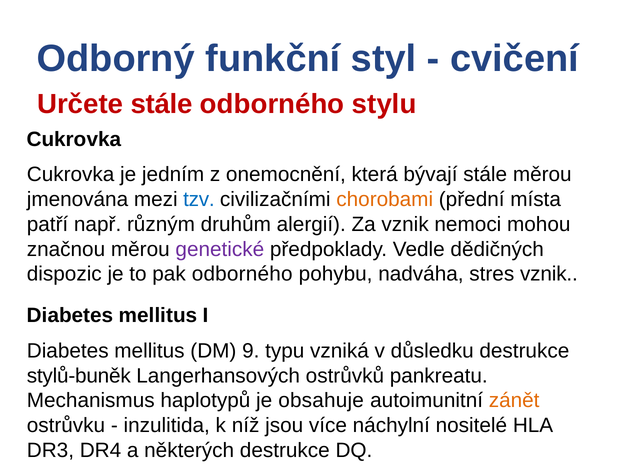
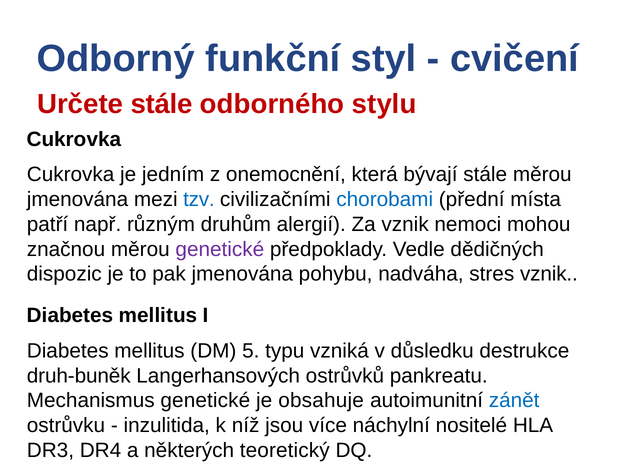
chorobami colour: orange -> blue
pak odborného: odborného -> jmenována
9: 9 -> 5
stylů-buněk: stylů-buněk -> druh-buněk
Mechanismus haplotypů: haplotypů -> genetické
zánět colour: orange -> blue
některých destrukce: destrukce -> teoretický
